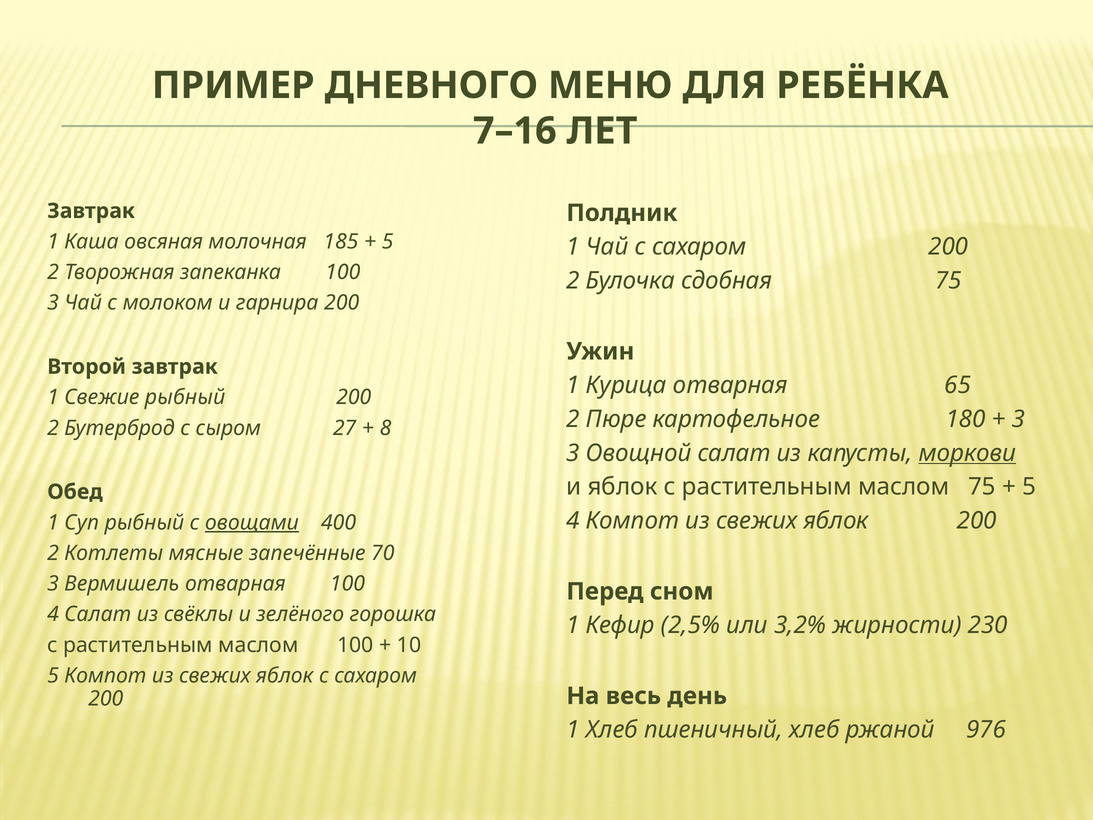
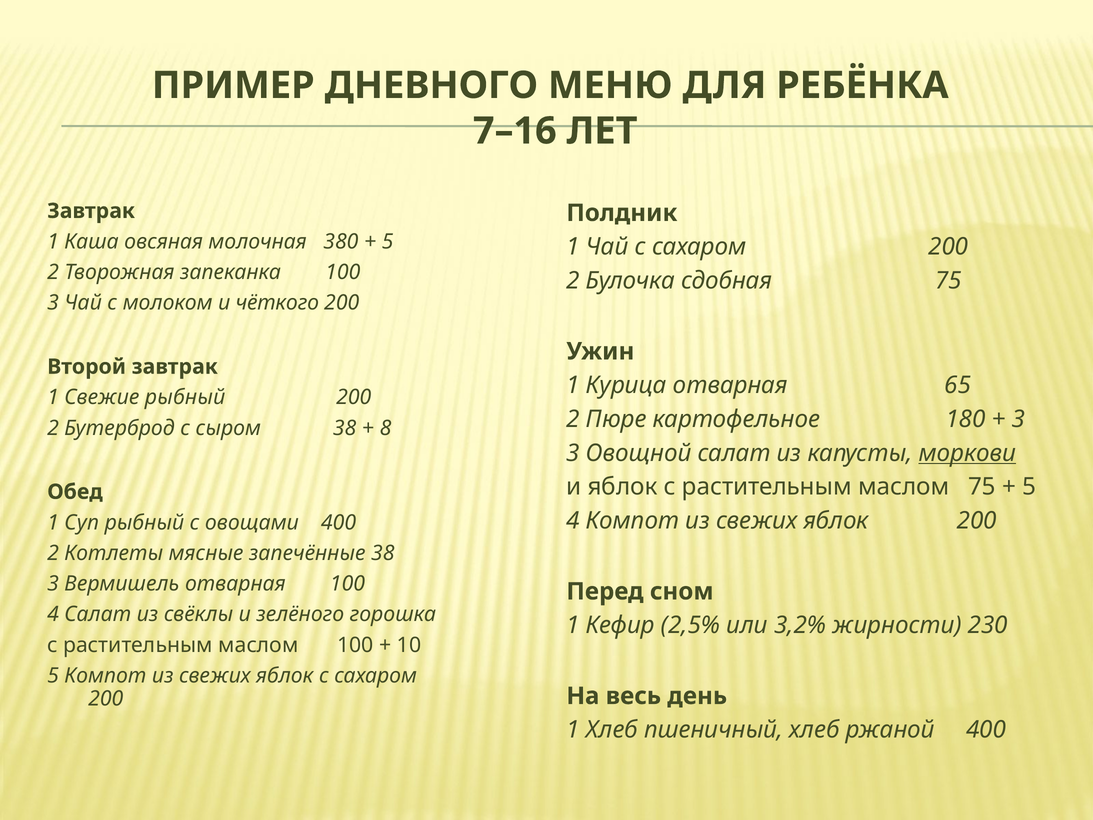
185: 185 -> 380
гарнира: гарнира -> чёткого
сыром 27: 27 -> 38
овощами underline: present -> none
запечённые 70: 70 -> 38
ржаной 976: 976 -> 400
